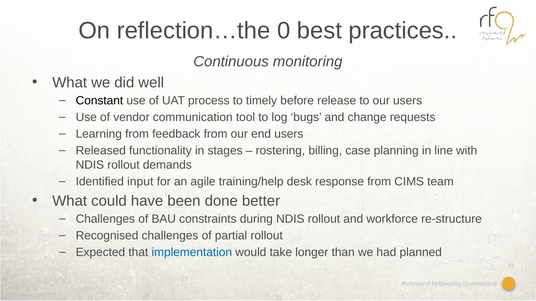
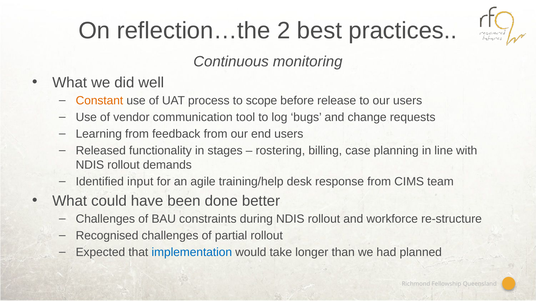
0: 0 -> 2
Constant colour: black -> orange
timely: timely -> scope
